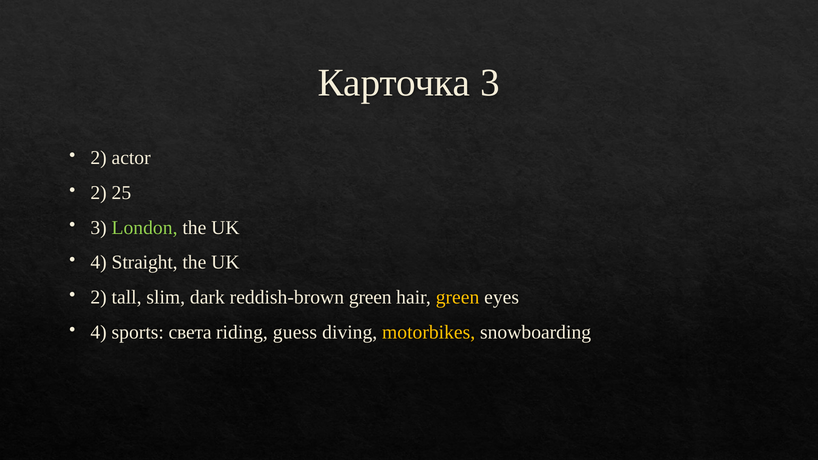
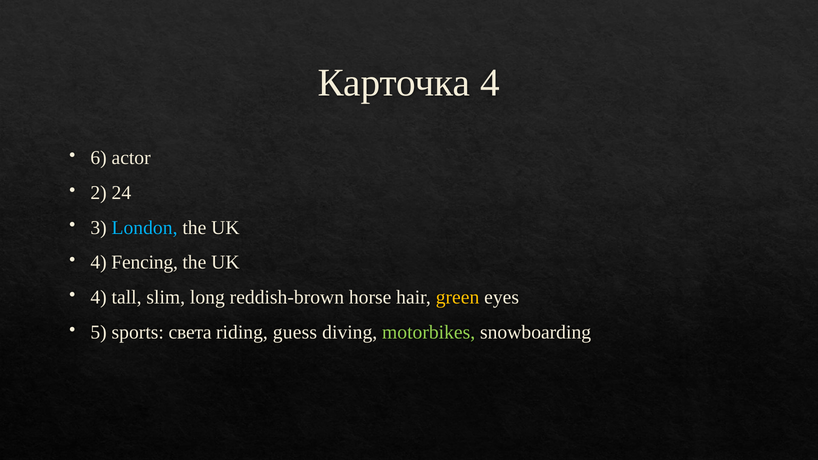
Карточка 3: 3 -> 4
2 at (99, 158): 2 -> 6
25: 25 -> 24
London colour: light green -> light blue
Straight: Straight -> Fencing
2 at (99, 297): 2 -> 4
dark: dark -> long
reddish-brown green: green -> horse
4 at (99, 332): 4 -> 5
motorbikes colour: yellow -> light green
